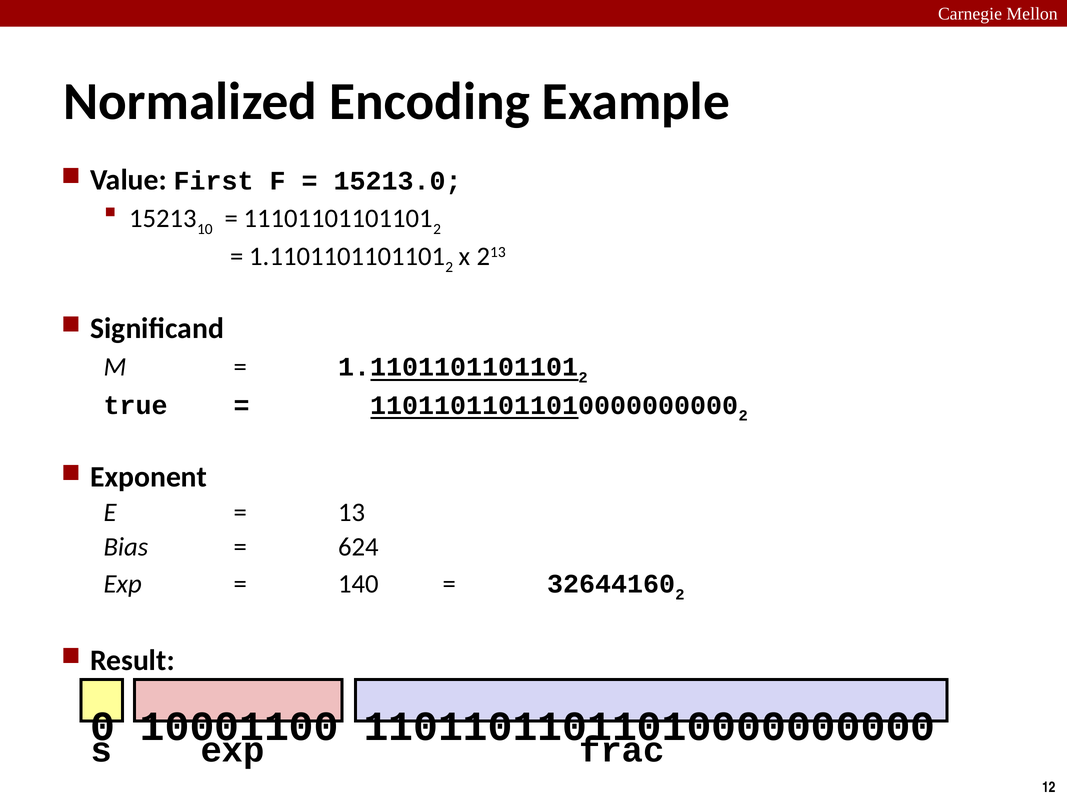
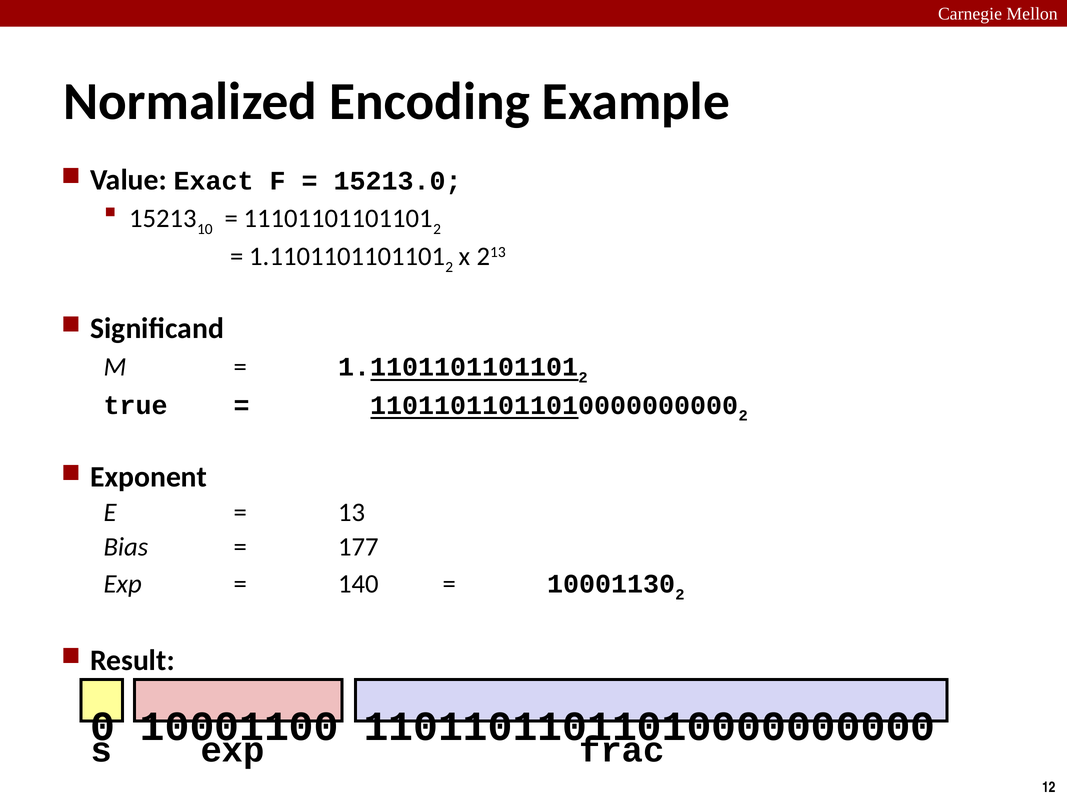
First: First -> Exact
624: 624 -> 177
32644160: 32644160 -> 10001130
